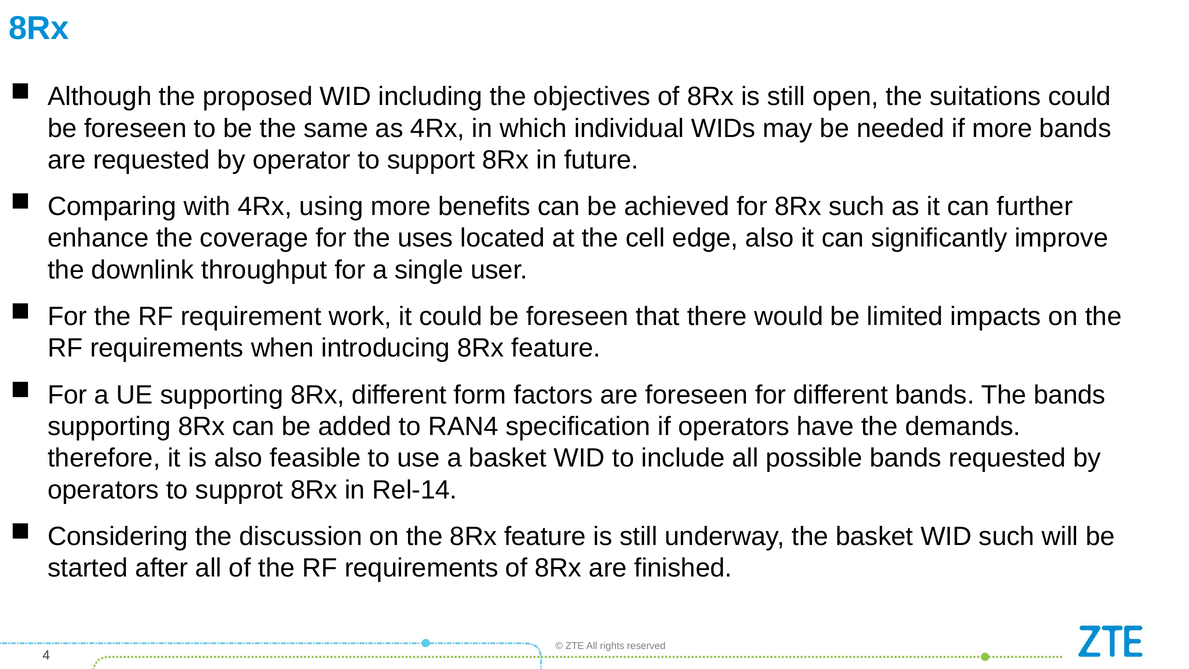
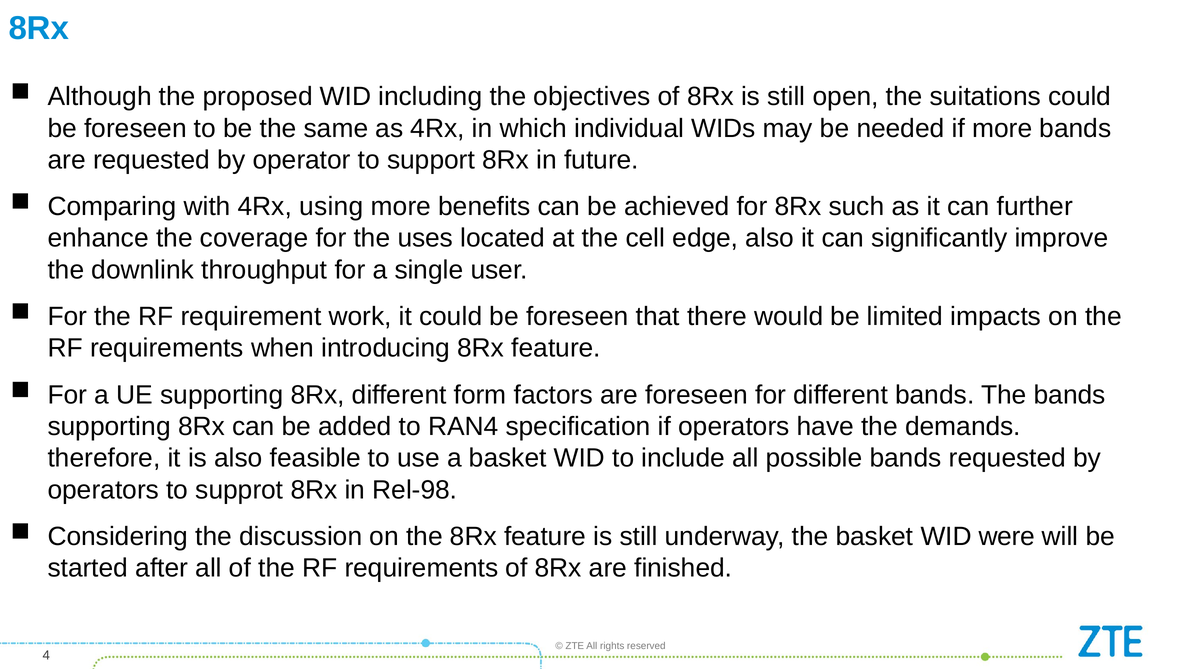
Rel-14: Rel-14 -> Rel-98
WID such: such -> were
